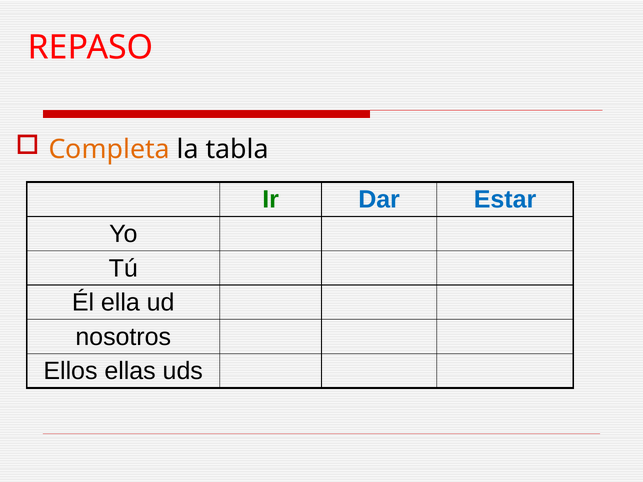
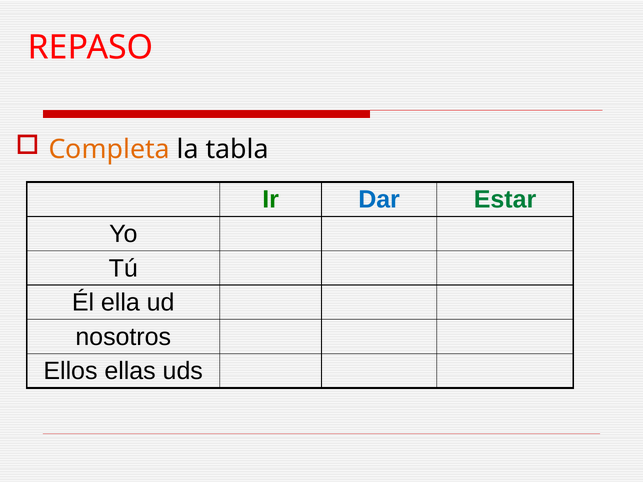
Estar colour: blue -> green
